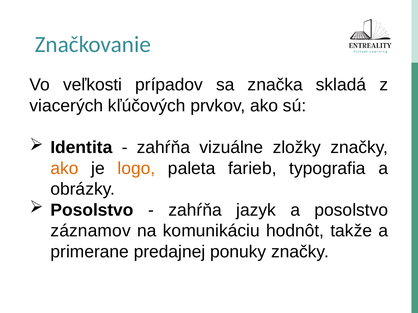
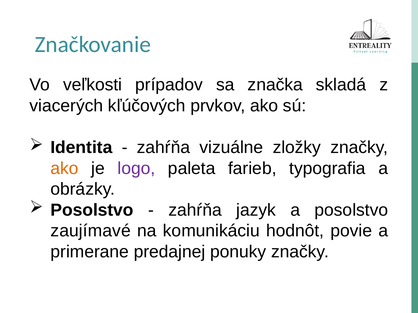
logo colour: orange -> purple
záznamov: záznamov -> zaujímavé
takže: takže -> povie
